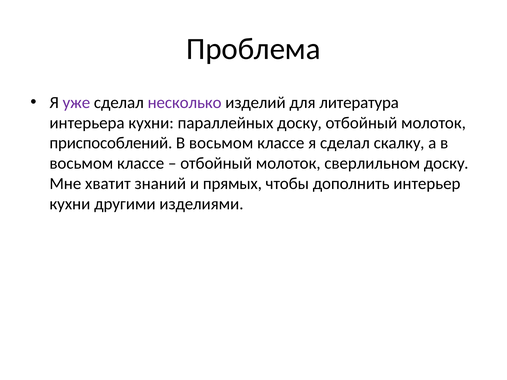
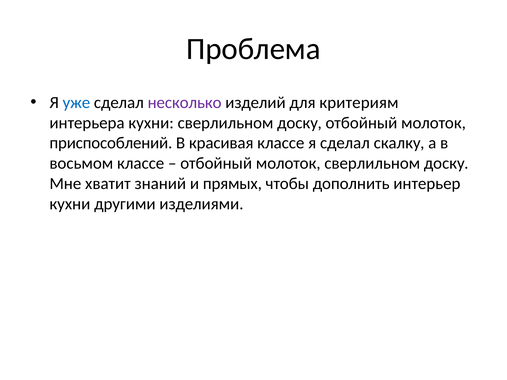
уже colour: purple -> blue
литература: литература -> критериям
кухни параллейных: параллейных -> сверлильном
восьмом at (221, 143): восьмом -> красивая
